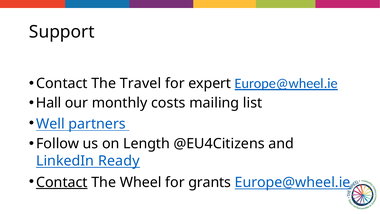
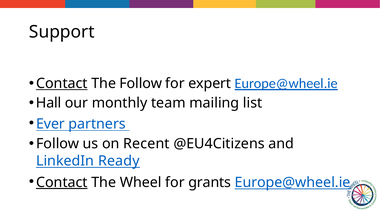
Contact at (62, 83) underline: none -> present
The Travel: Travel -> Follow
costs: costs -> team
Well: Well -> Ever
Length: Length -> Recent
